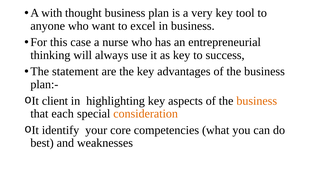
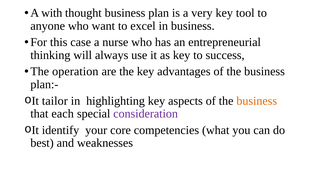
statement: statement -> operation
client: client -> tailor
consideration colour: orange -> purple
